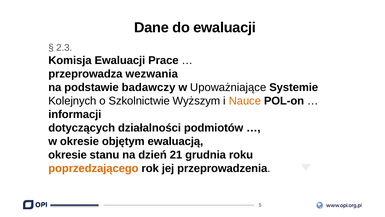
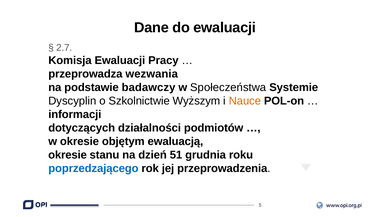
2.3: 2.3 -> 2.7
Prace: Prace -> Pracy
Upoważniające: Upoważniające -> Społeczeństwa
Kolejnych: Kolejnych -> Dyscyplin
21: 21 -> 51
poprzedzającego colour: orange -> blue
